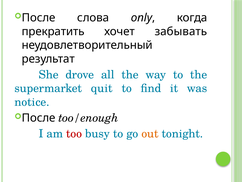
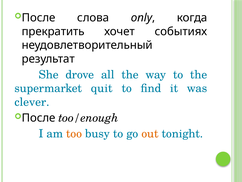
забывать: забывать -> событиях
notice: notice -> clever
too colour: red -> orange
